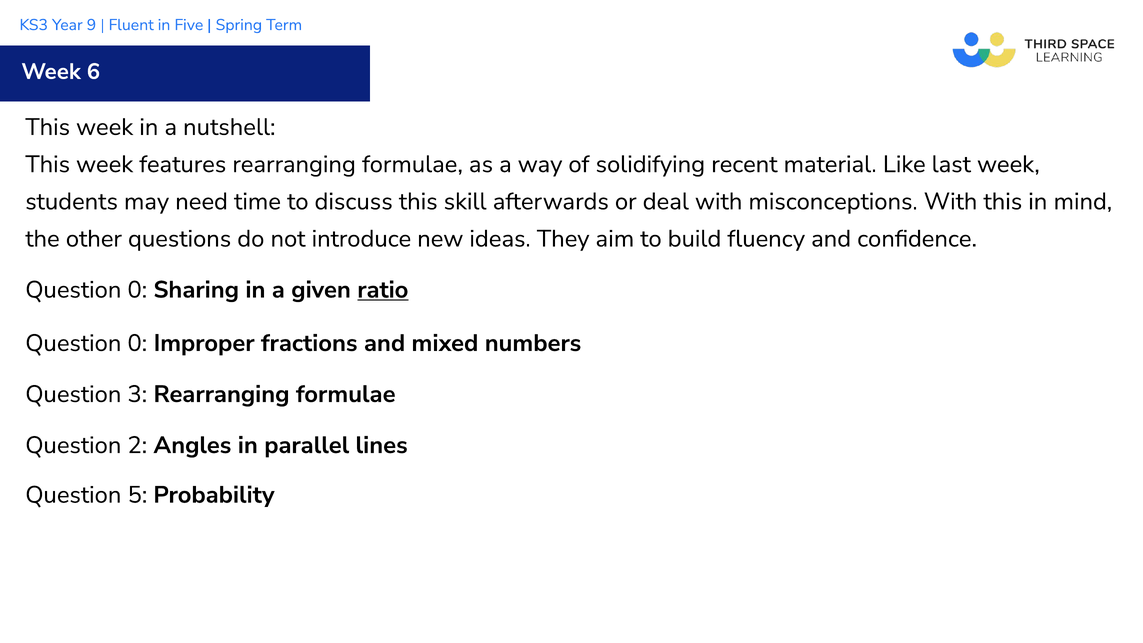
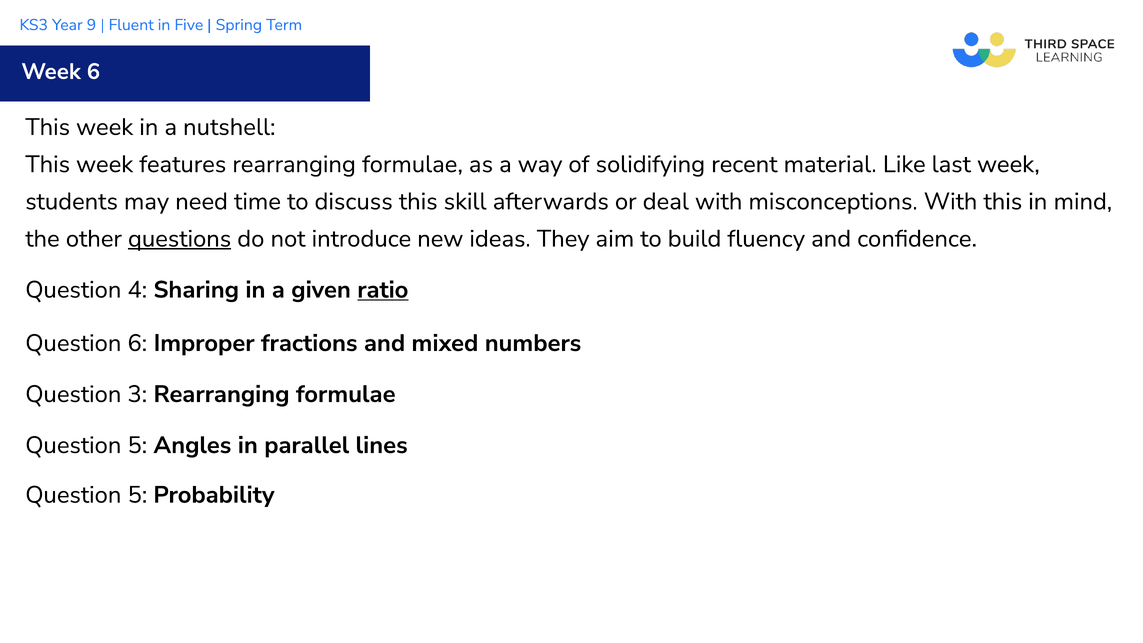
questions underline: none -> present
0 at (137, 290): 0 -> 4
0 at (137, 343): 0 -> 6
2 at (137, 445): 2 -> 5
